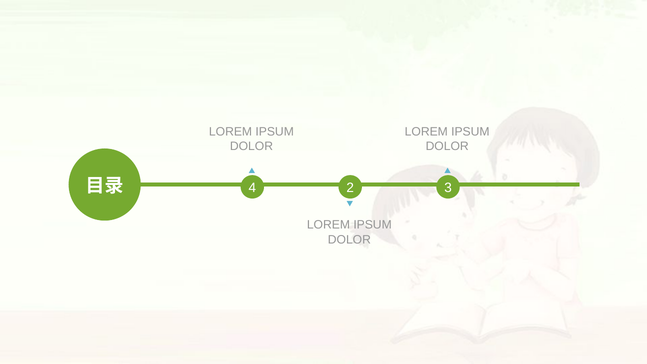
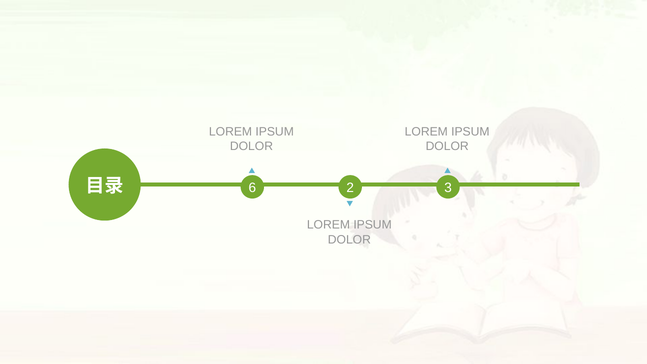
4: 4 -> 6
